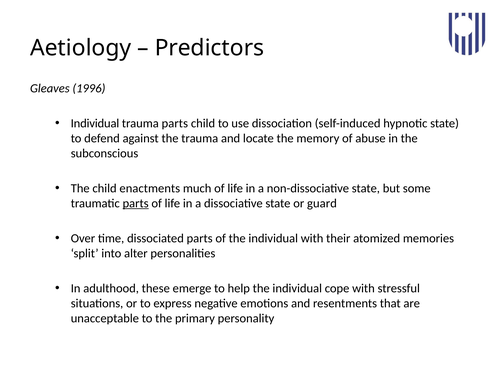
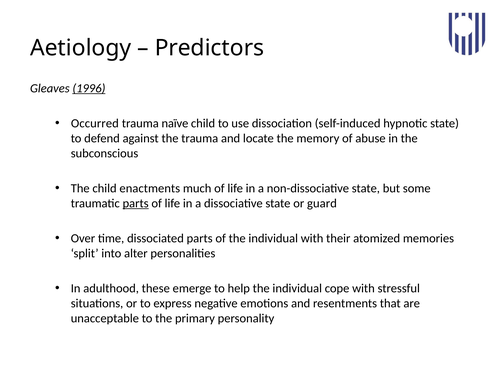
1996 underline: none -> present
Individual at (95, 124): Individual -> Occurred
trauma parts: parts -> naïve
